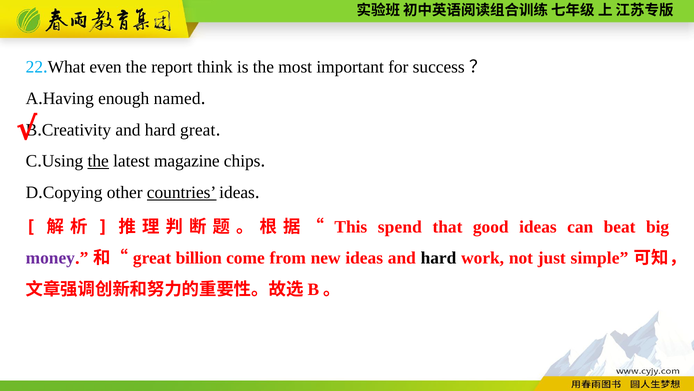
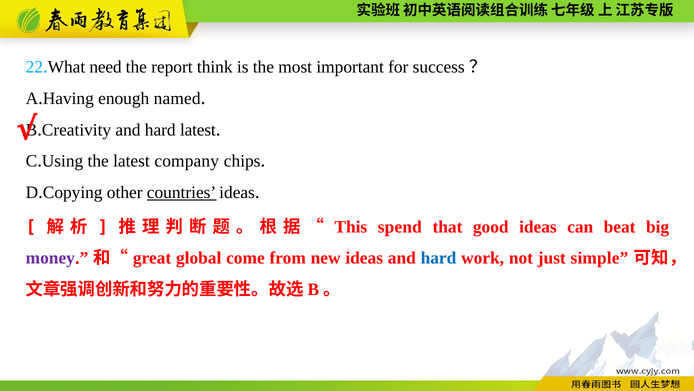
even: even -> need
hard great: great -> latest
the at (98, 161) underline: present -> none
magazine: magazine -> company
billion: billion -> global
hard at (438, 258) colour: black -> blue
